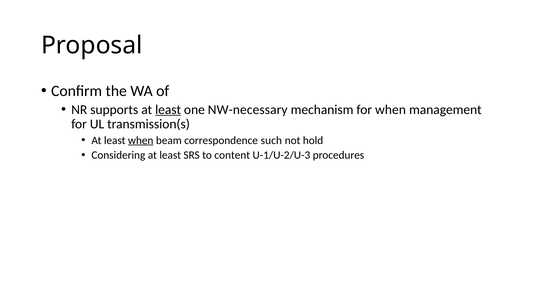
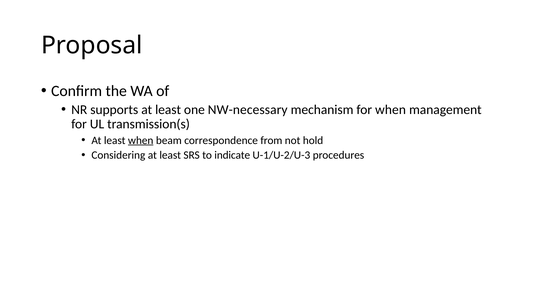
least at (168, 109) underline: present -> none
such: such -> from
content: content -> indicate
